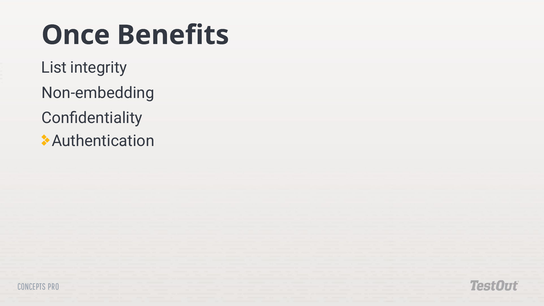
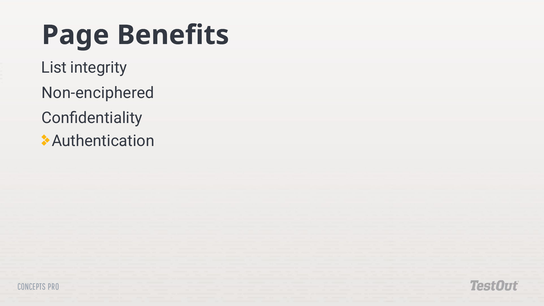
Once: Once -> Page
Non-embedding: Non-embedding -> Non-enciphered
